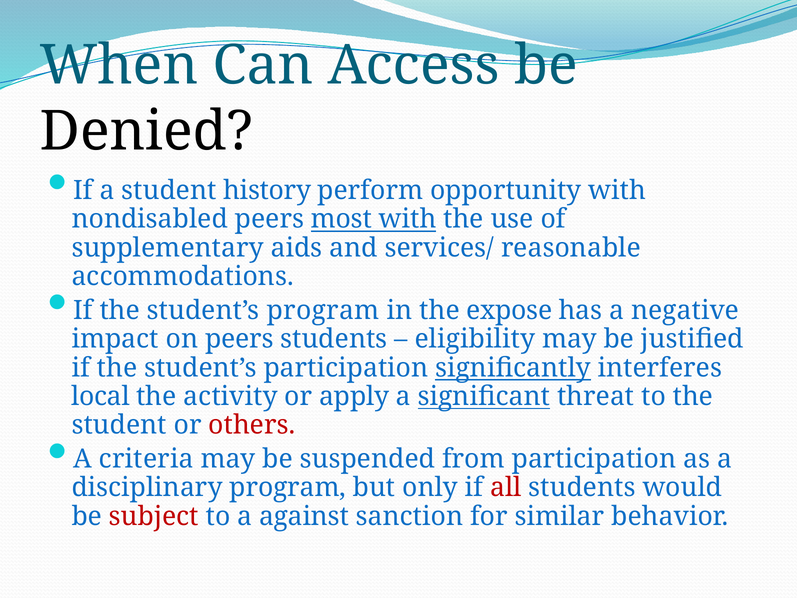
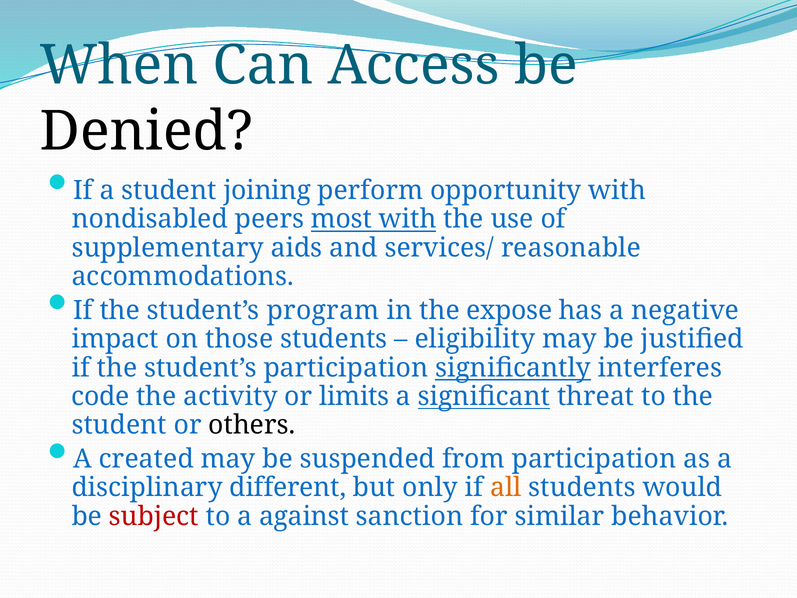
history: history -> joining
on peers: peers -> those
local: local -> code
apply: apply -> limits
others colour: red -> black
criteria: criteria -> created
disciplinary program: program -> different
all colour: red -> orange
